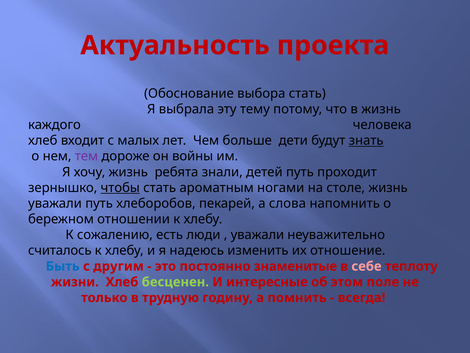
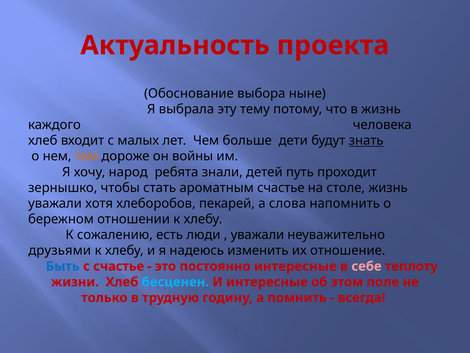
выбора стать: стать -> ныне
тем colour: purple -> orange
хочу жизнь: жизнь -> народ
чтобы underline: present -> none
ароматным ногами: ногами -> счастье
уважали путь: путь -> хотя
считалось: считалось -> друзьями
с другим: другим -> счастье
постоянно знаменитые: знаменитые -> интересные
бесценен colour: light green -> light blue
